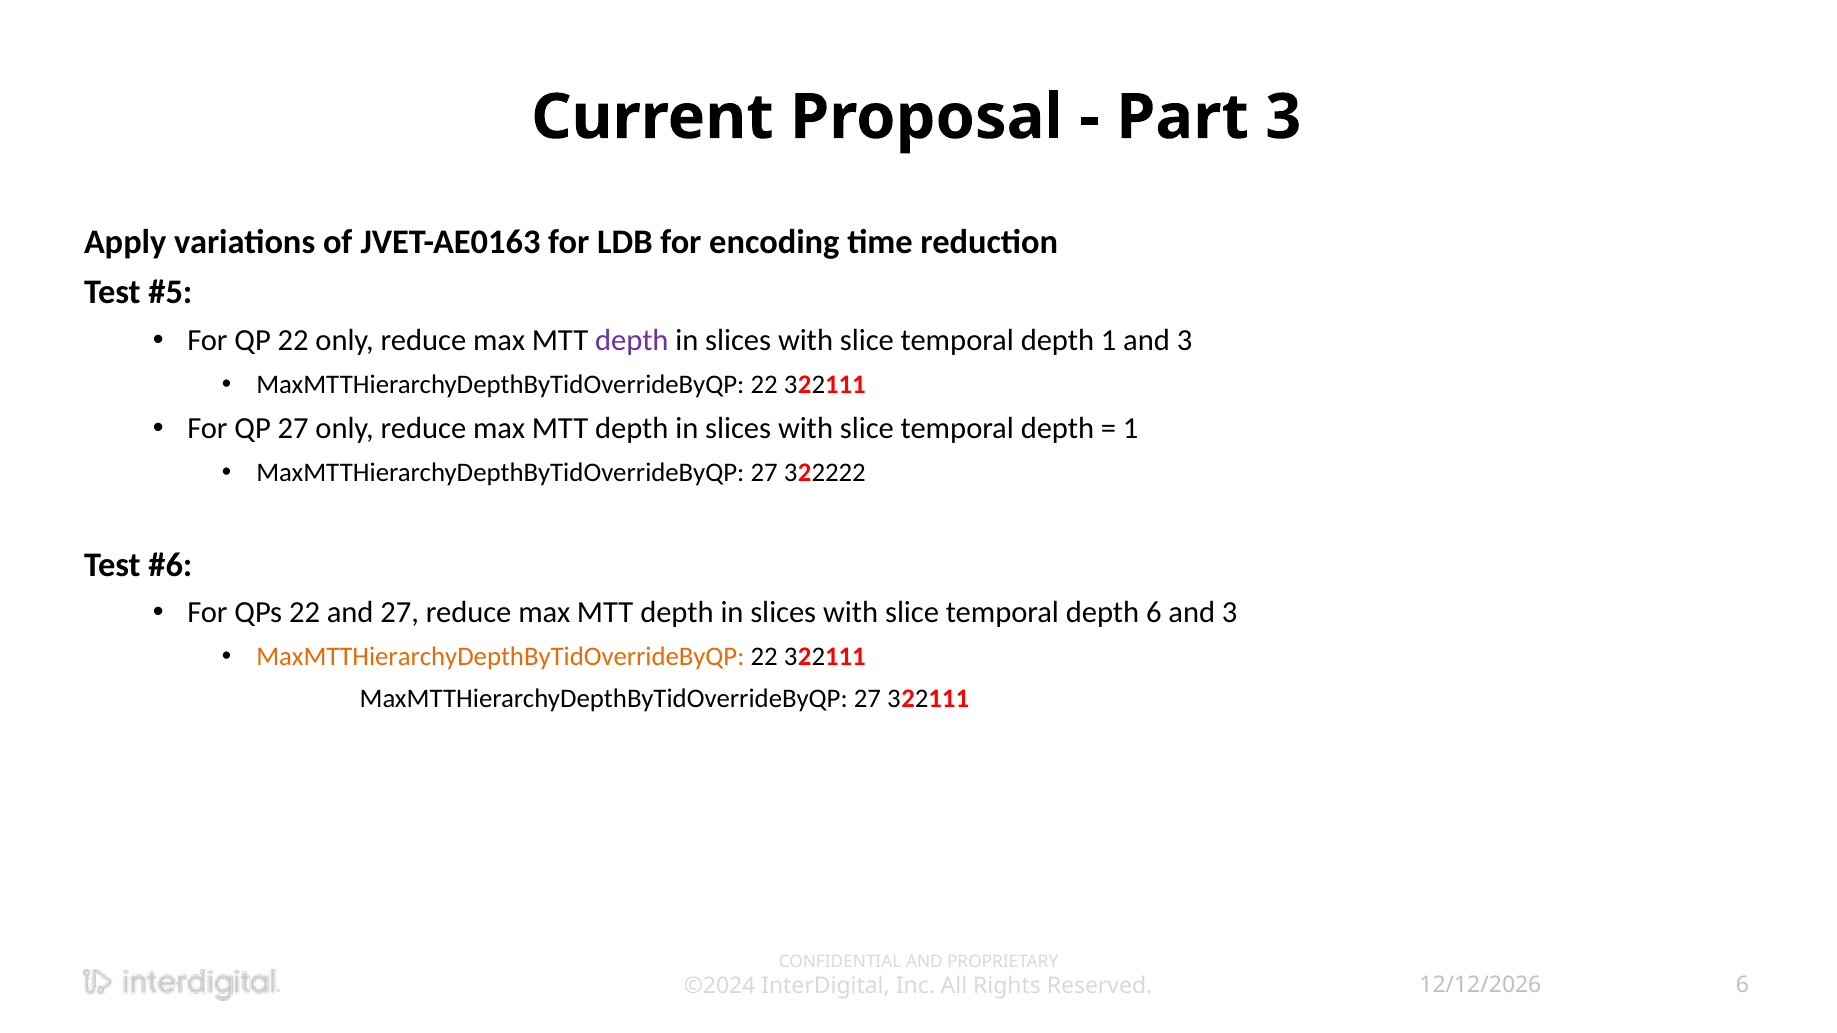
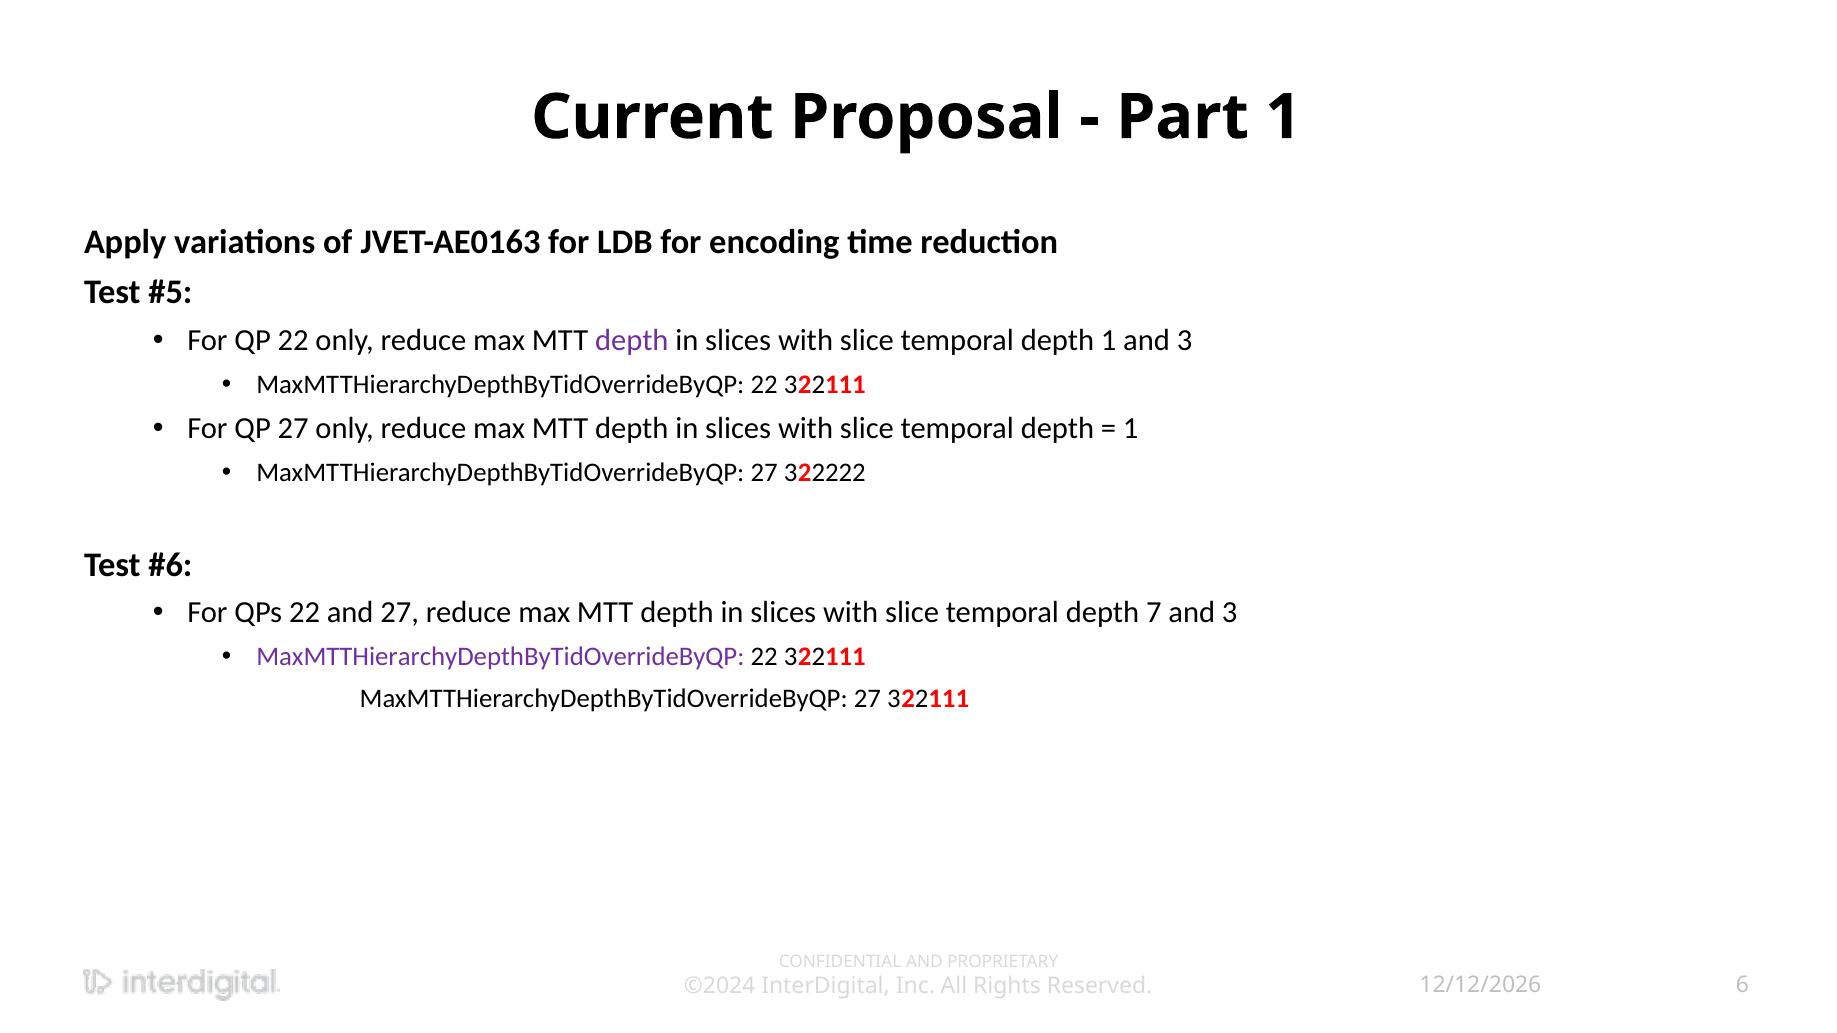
Part 3: 3 -> 1
depth 6: 6 -> 7
MaxMTTHierarchyDepthByTidOverrideByQP at (500, 657) colour: orange -> purple
